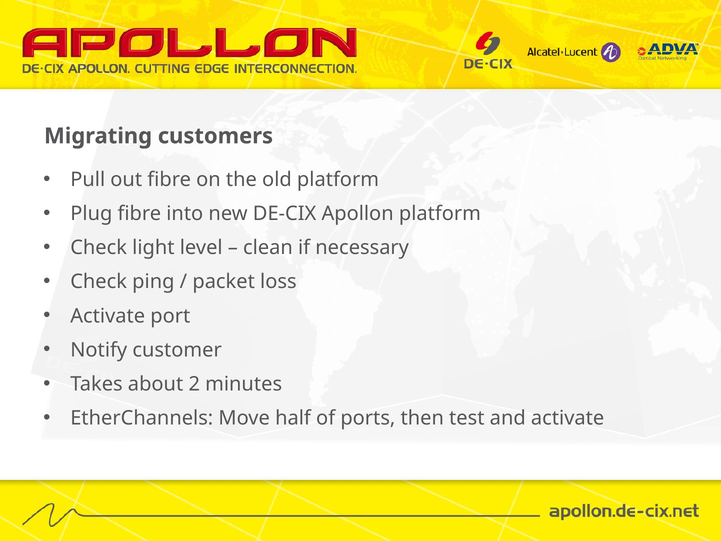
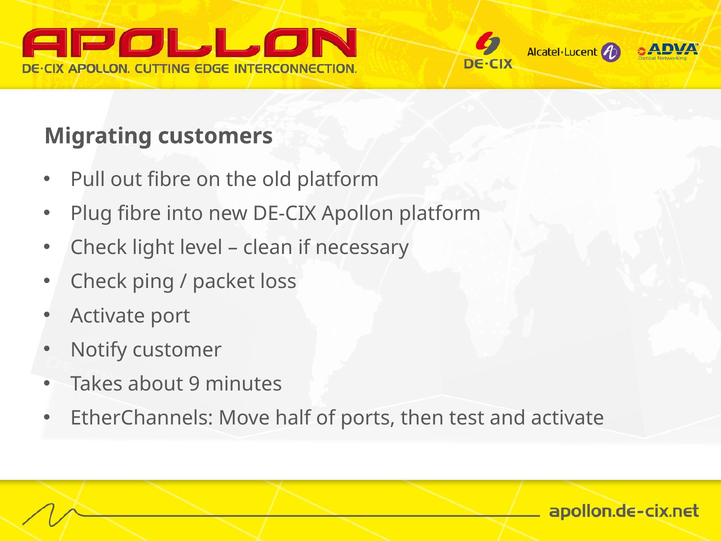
2: 2 -> 9
